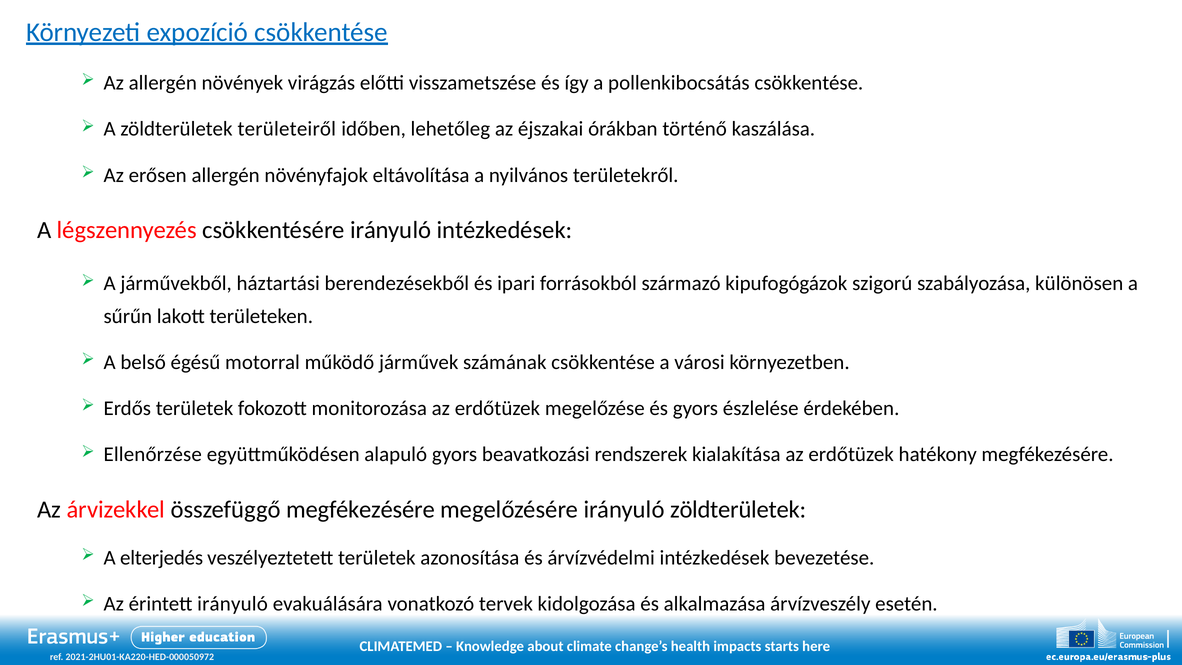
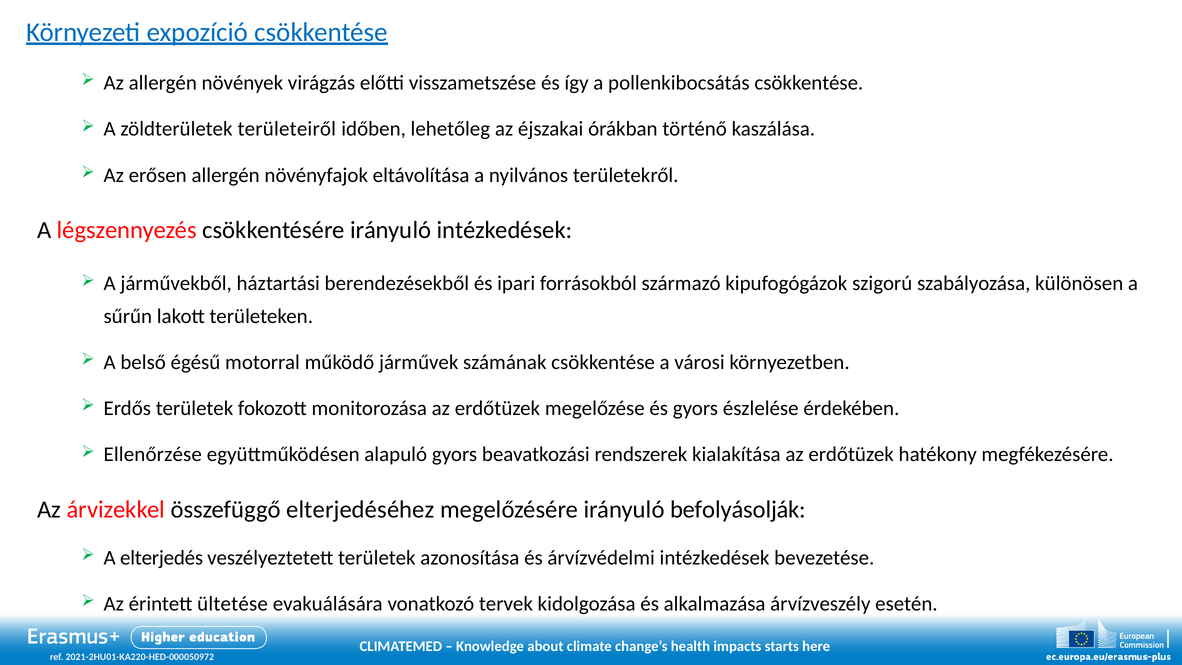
összefüggő megfékezésére: megfékezésére -> elterjedéséhez
irányuló zöldterületek: zöldterületek -> befolyásolják
érintett irányuló: irányuló -> ültetése
